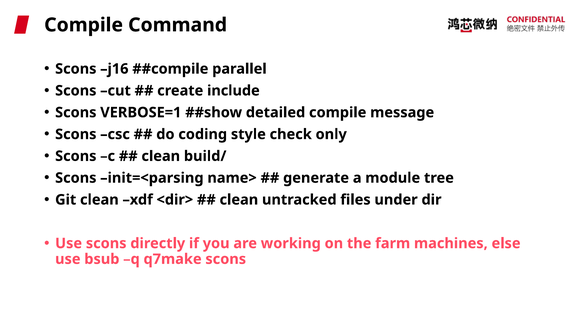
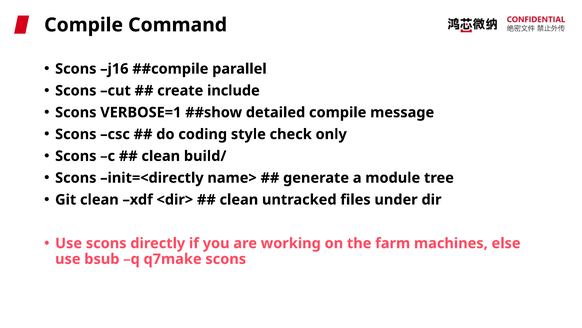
init=<parsing: init=<parsing -> init=<directly
